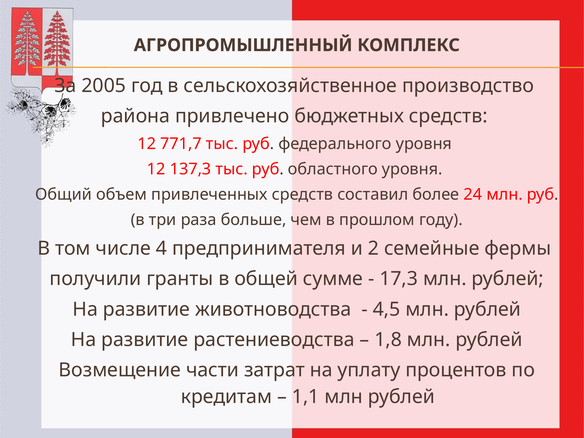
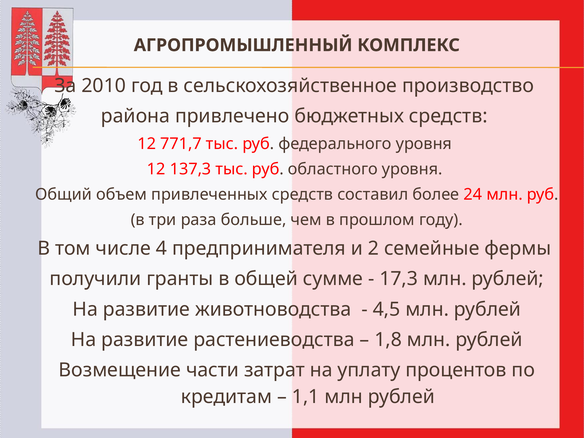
2005: 2005 -> 2010
